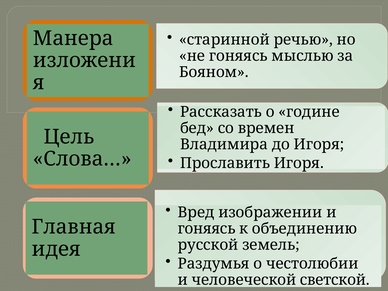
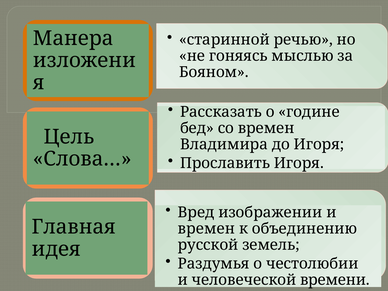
гоняясь at (206, 229): гоняясь -> времен
светской: светской -> времени
